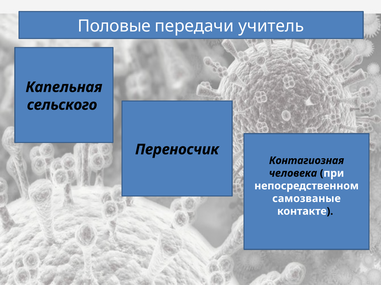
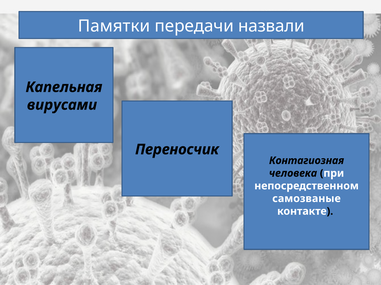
Половые: Половые -> Памятки
учитель: учитель -> назвали
сельского: сельского -> вирусами
